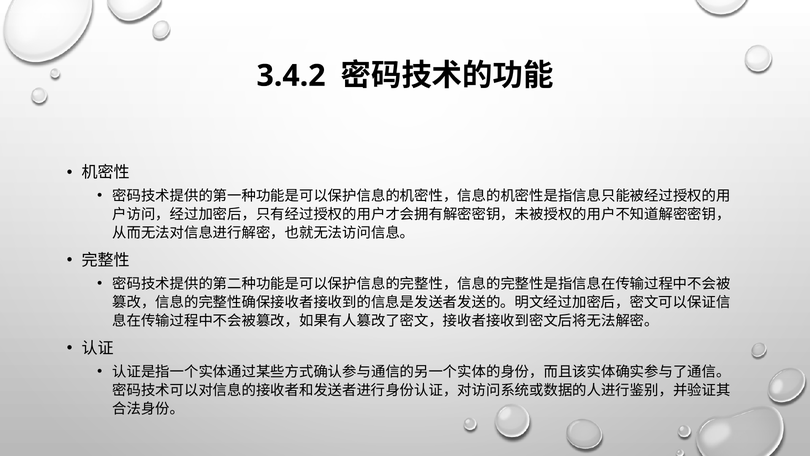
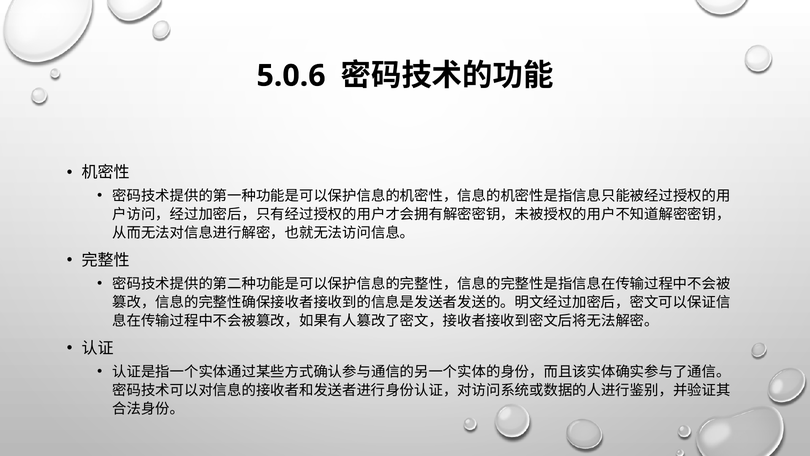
3.4.2: 3.4.2 -> 5.0.6
